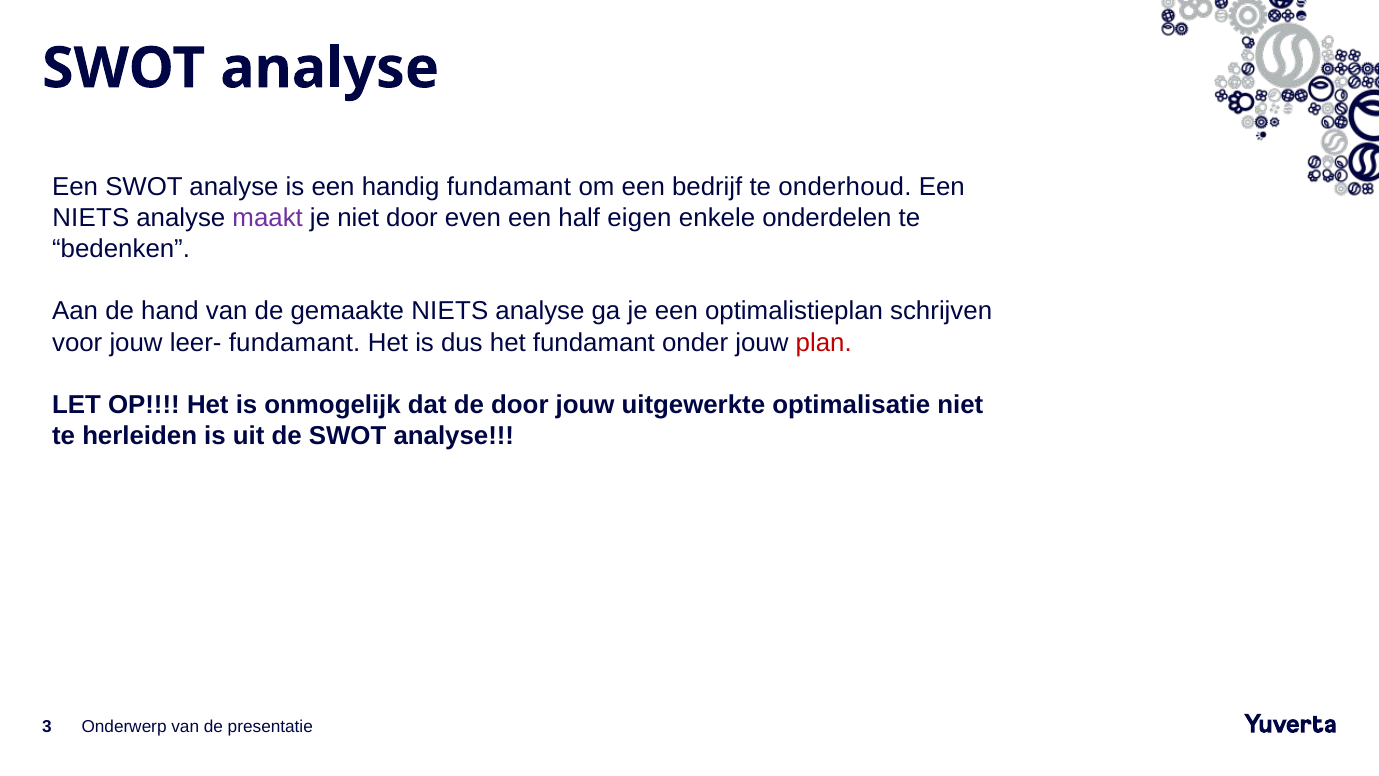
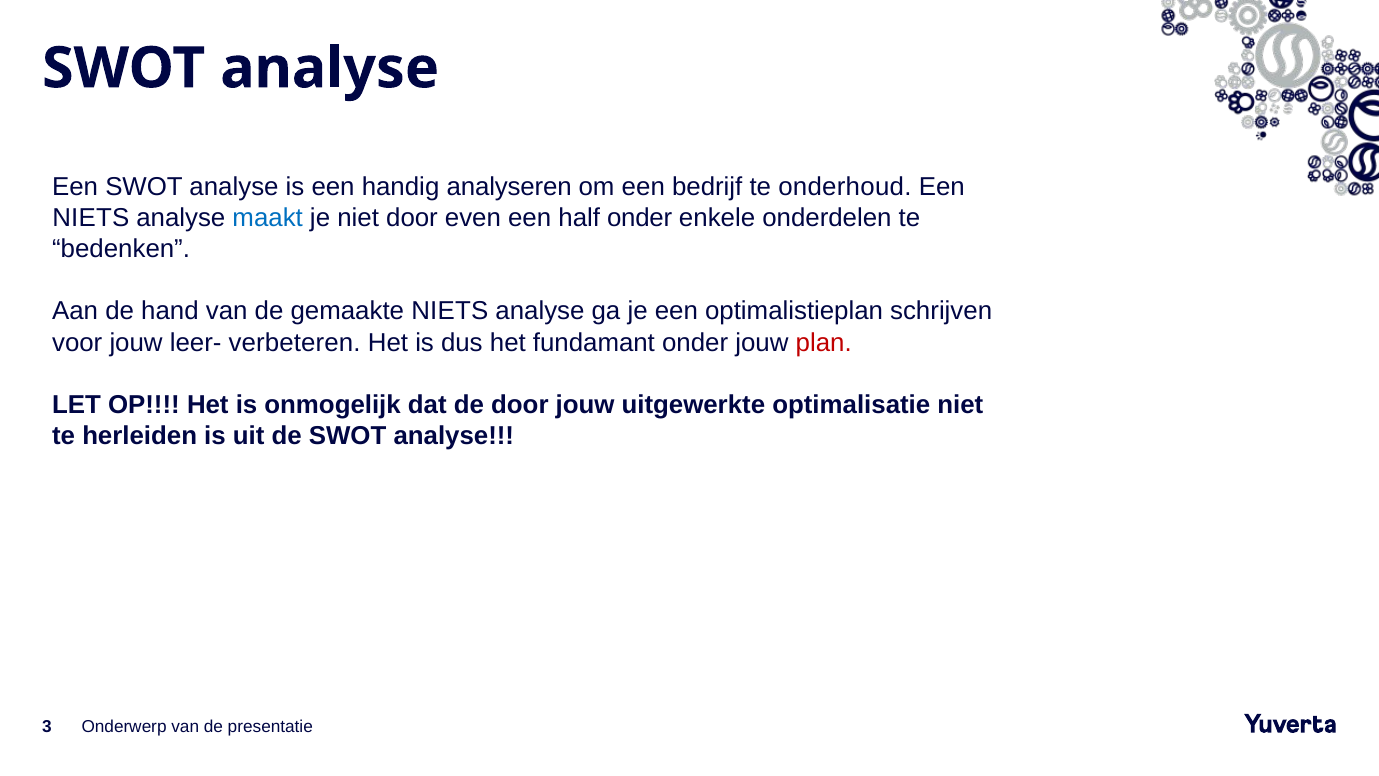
handig fundamant: fundamant -> analyseren
maakt colour: purple -> blue
half eigen: eigen -> onder
leer- fundamant: fundamant -> verbeteren
